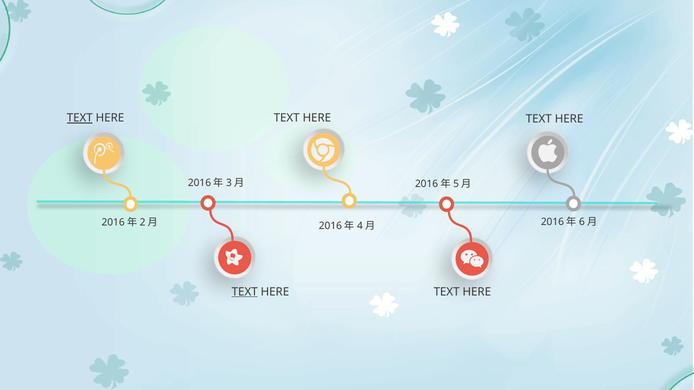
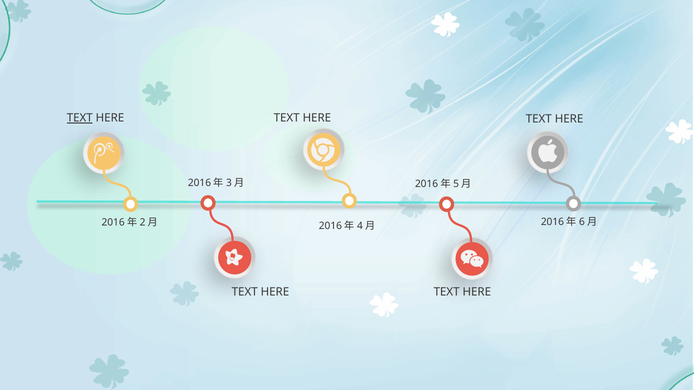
TEXT at (245, 292) underline: present -> none
